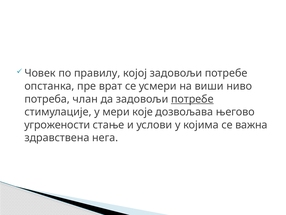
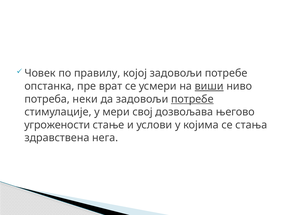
виши underline: none -> present
члан: члан -> неки
које: које -> свој
важна: важна -> стања
